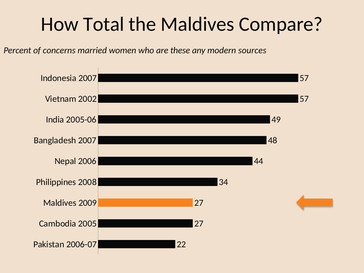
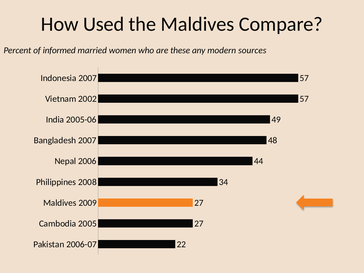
Total: Total -> Used
concerns: concerns -> informed
